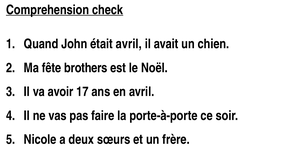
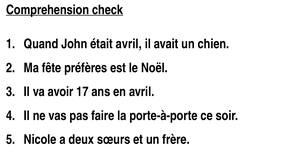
brothers: brothers -> préfères
